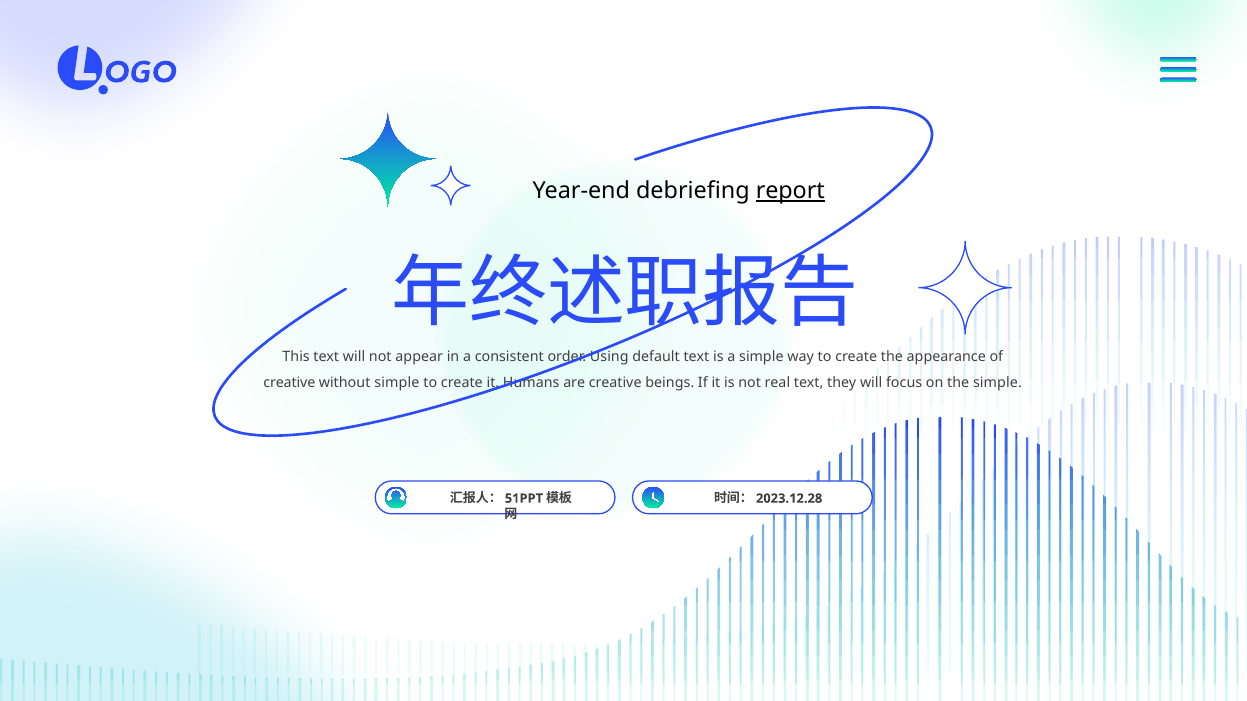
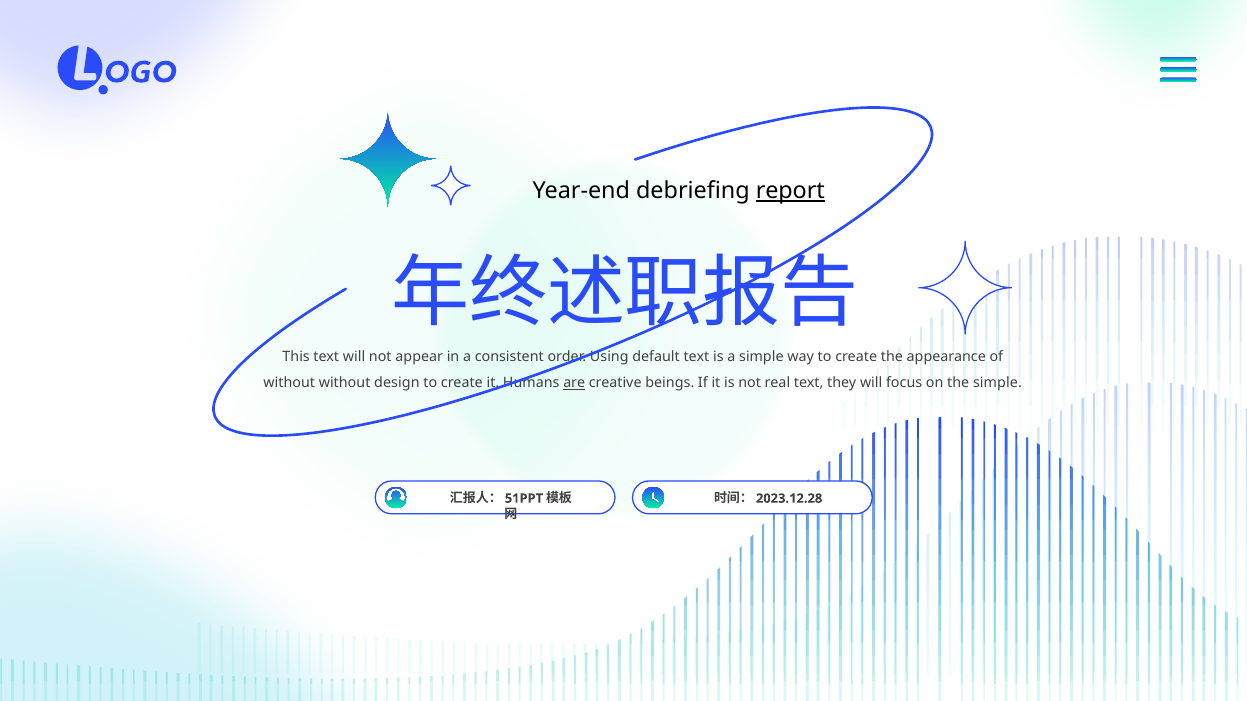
creative at (289, 383): creative -> without
without simple: simple -> design
are underline: none -> present
